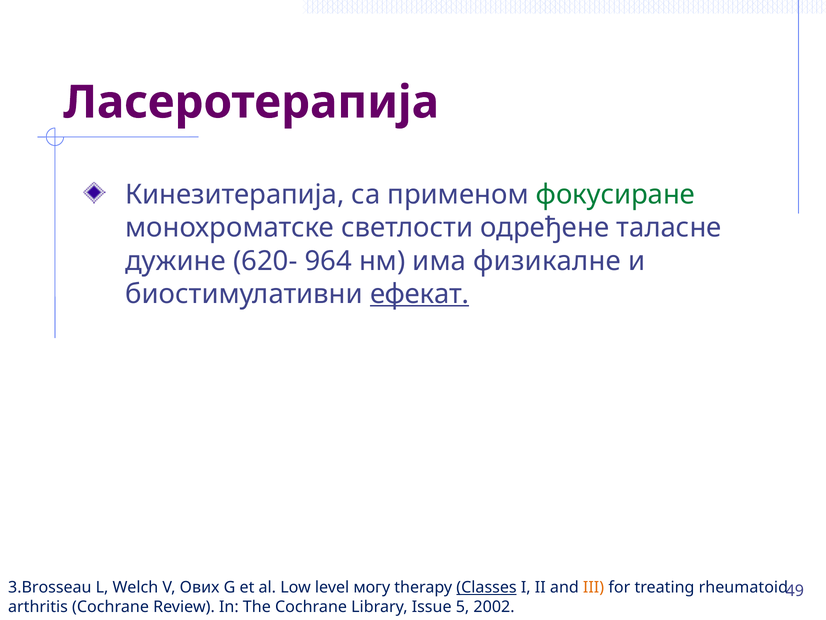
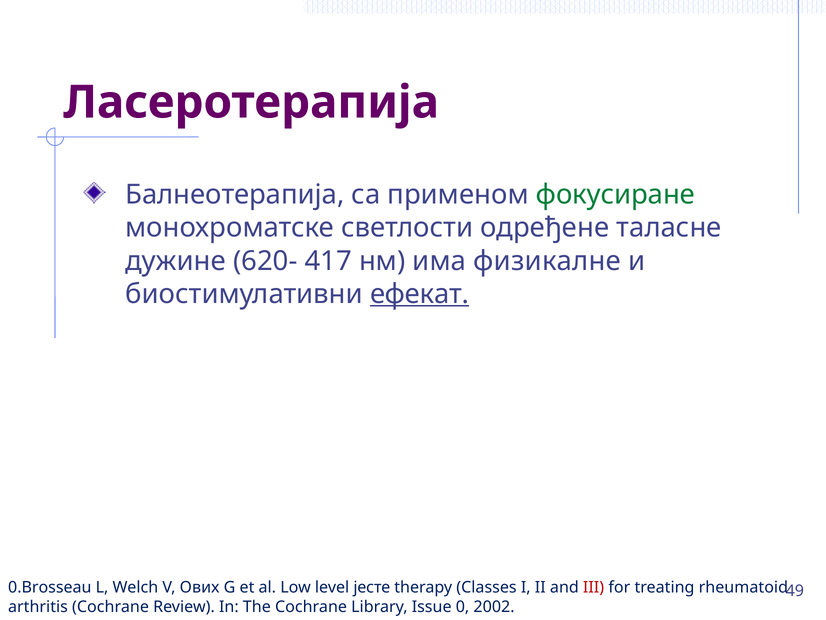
Кинезитерапија: Кинезитерапија -> Балнеотерапија
964: 964 -> 417
3.Brosseau: 3.Brosseau -> 0.Brosseau
могу: могу -> јесте
Classes underline: present -> none
III colour: orange -> red
5: 5 -> 0
